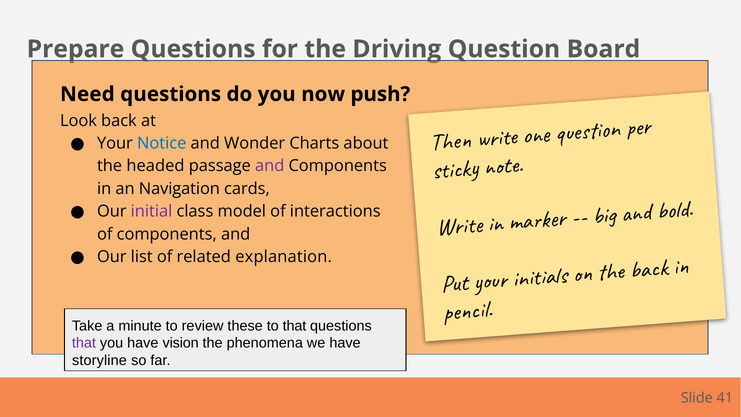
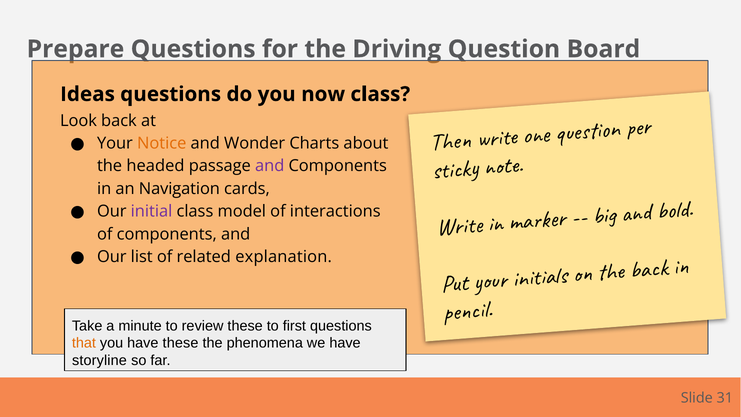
Need: Need -> Ideas
now push: push -> class
Notice colour: blue -> orange
to that: that -> first
that at (84, 343) colour: purple -> orange
have vision: vision -> these
41: 41 -> 31
